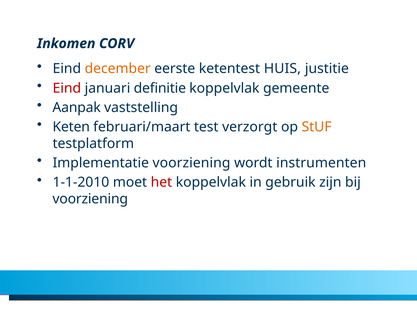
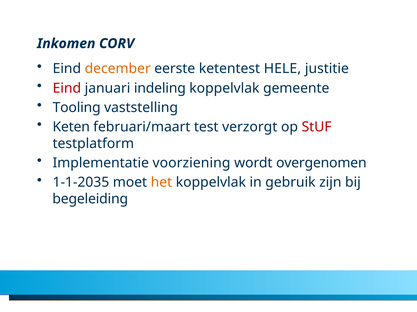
HUIS: HUIS -> HELE
definitie: definitie -> indeling
Aanpak: Aanpak -> Tooling
StUF colour: orange -> red
instrumenten: instrumenten -> overgenomen
1-1-2010: 1-1-2010 -> 1-1-2035
het colour: red -> orange
voorziening at (90, 199): voorziening -> begeleiding
